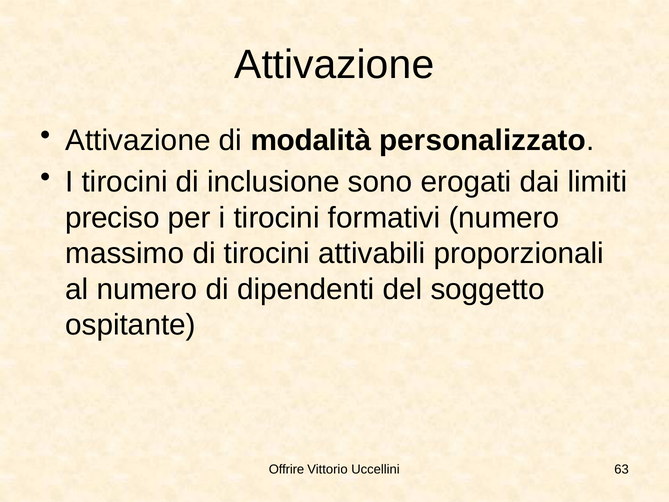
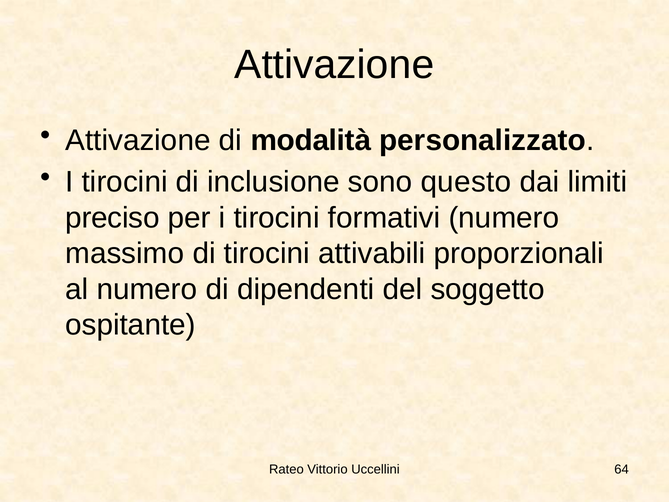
erogati: erogati -> questo
Offrire: Offrire -> Rateo
63: 63 -> 64
